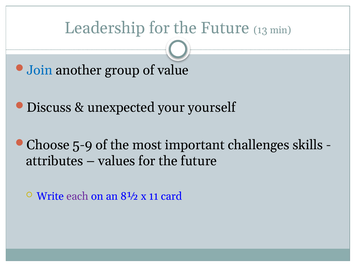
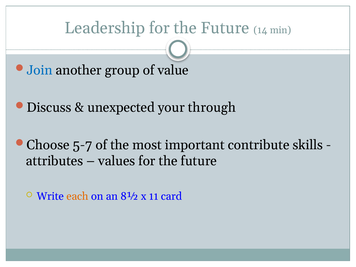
13: 13 -> 14
yourself: yourself -> through
5-9: 5-9 -> 5-7
challenges: challenges -> contribute
each colour: purple -> orange
